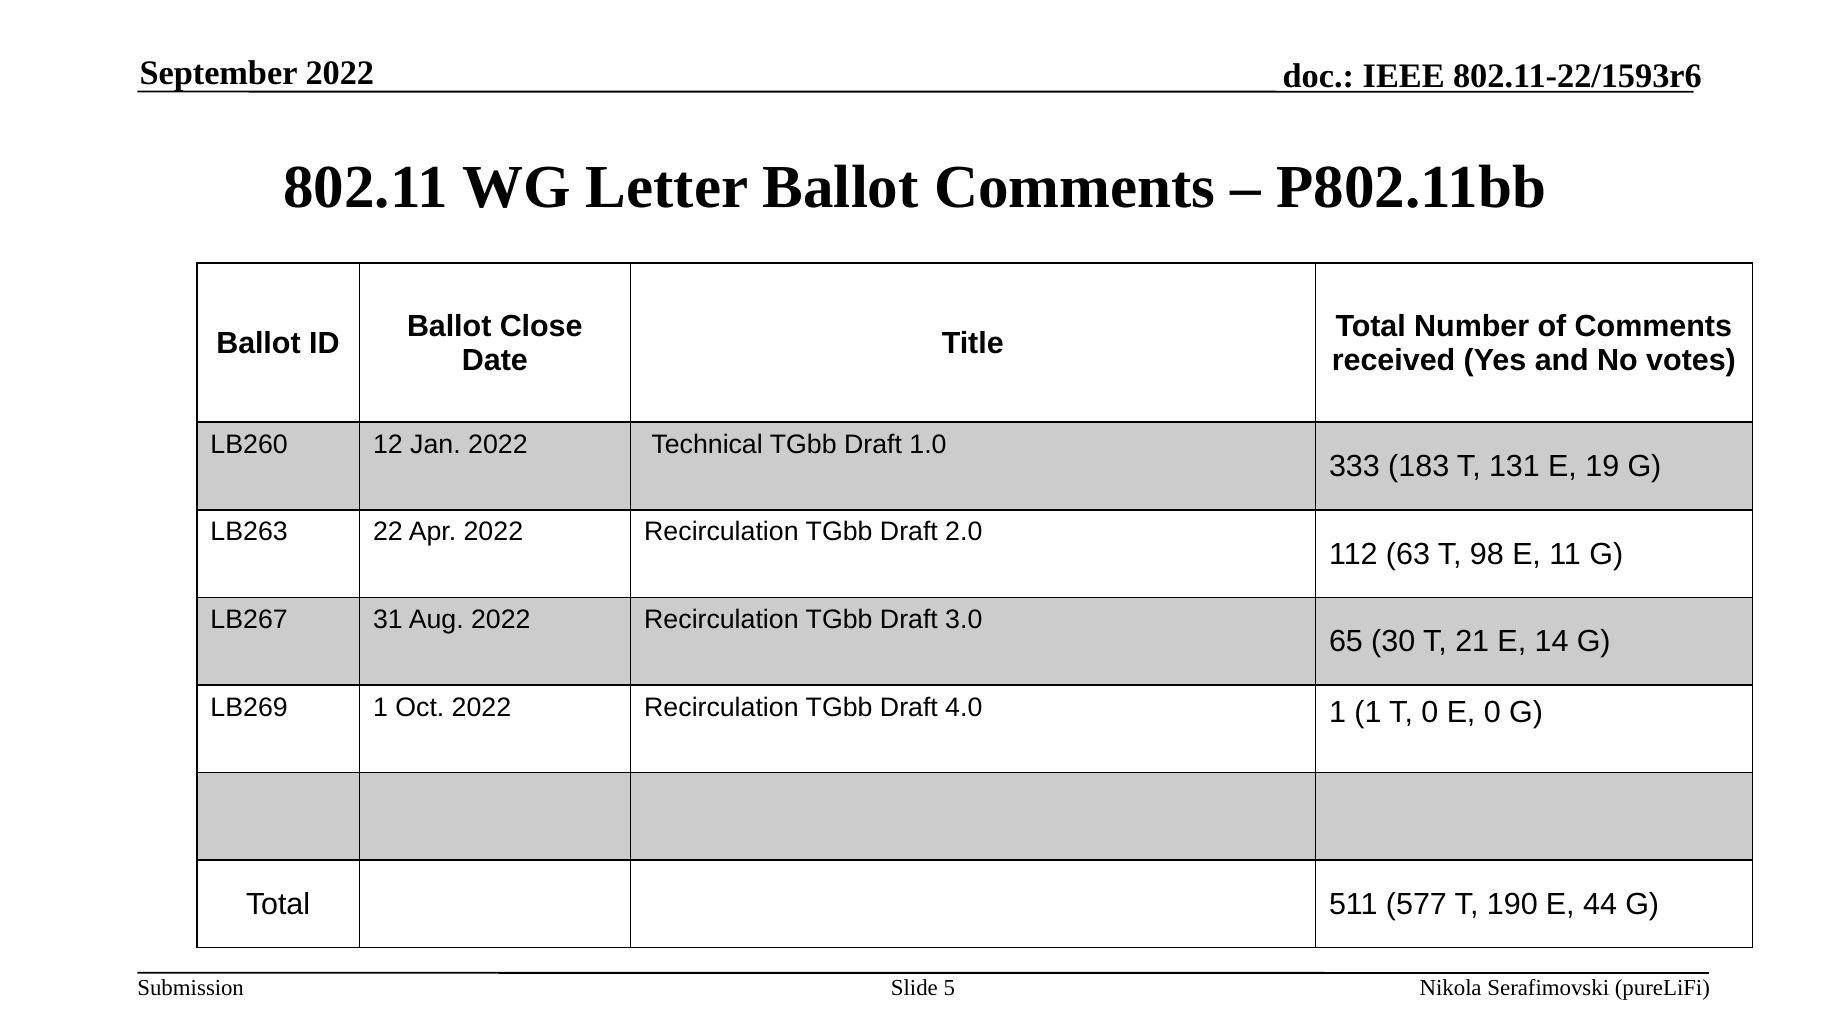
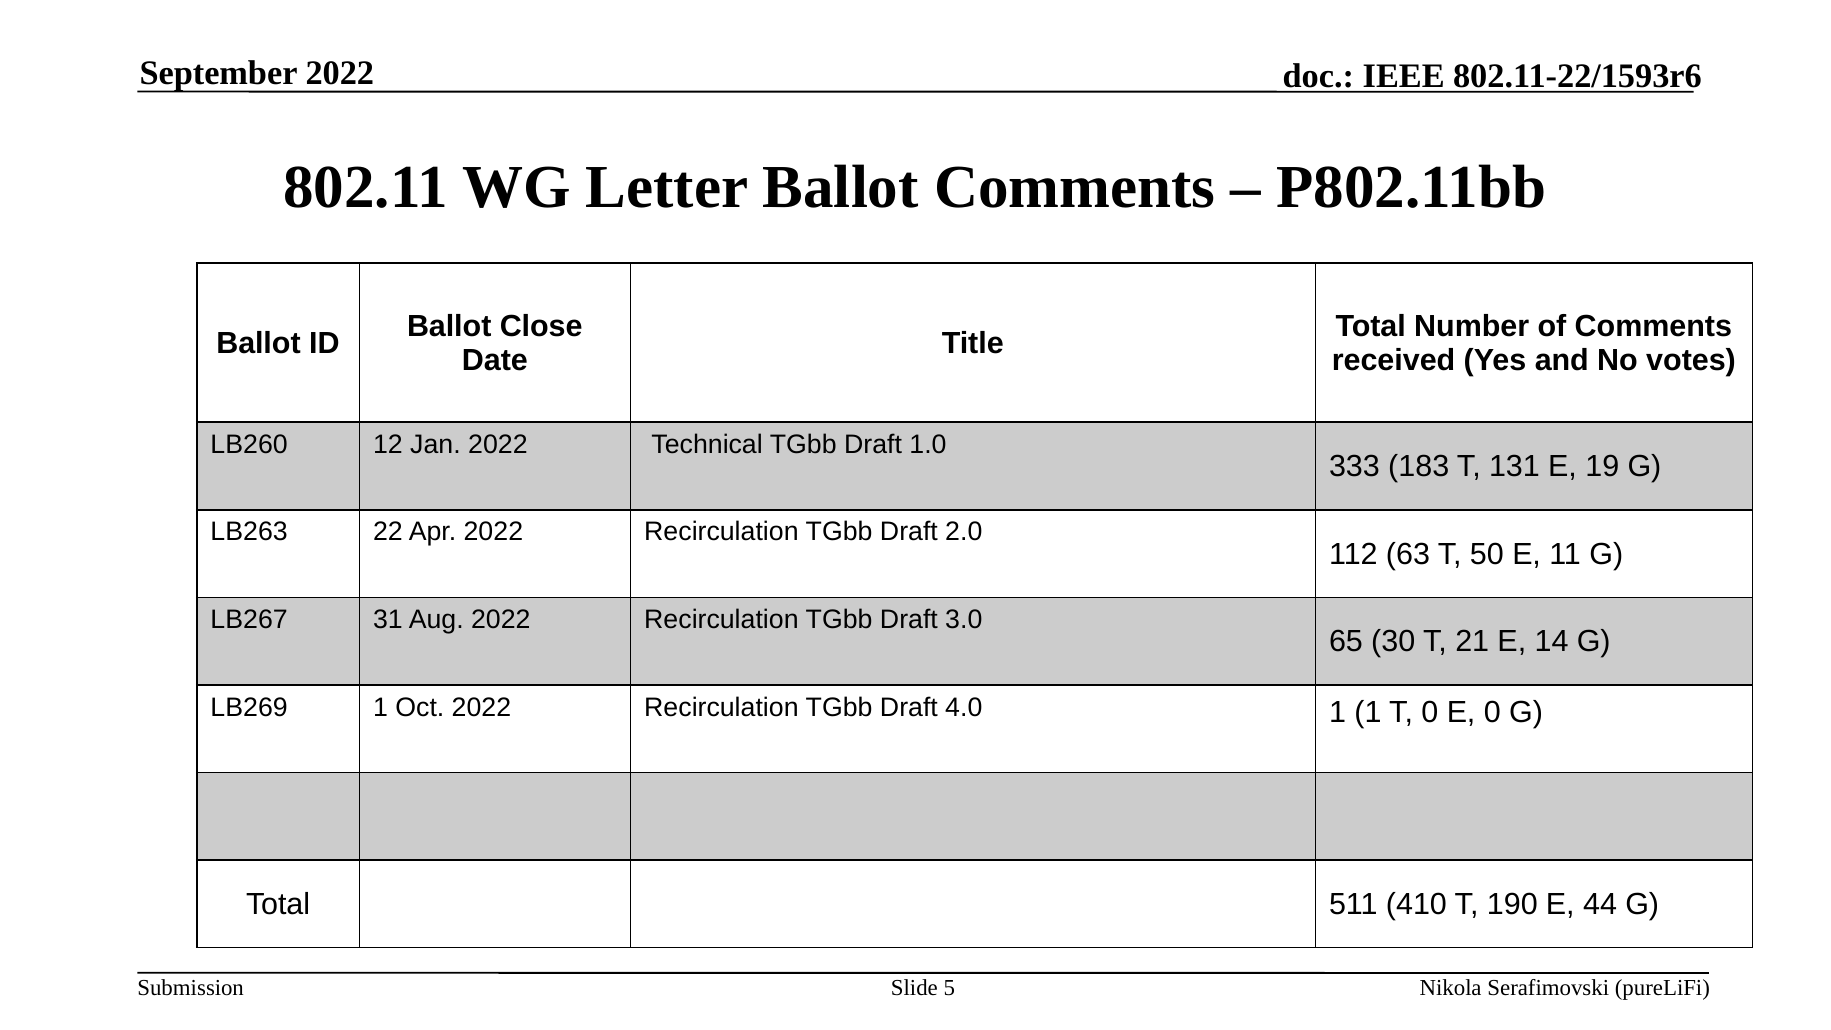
98: 98 -> 50
577: 577 -> 410
